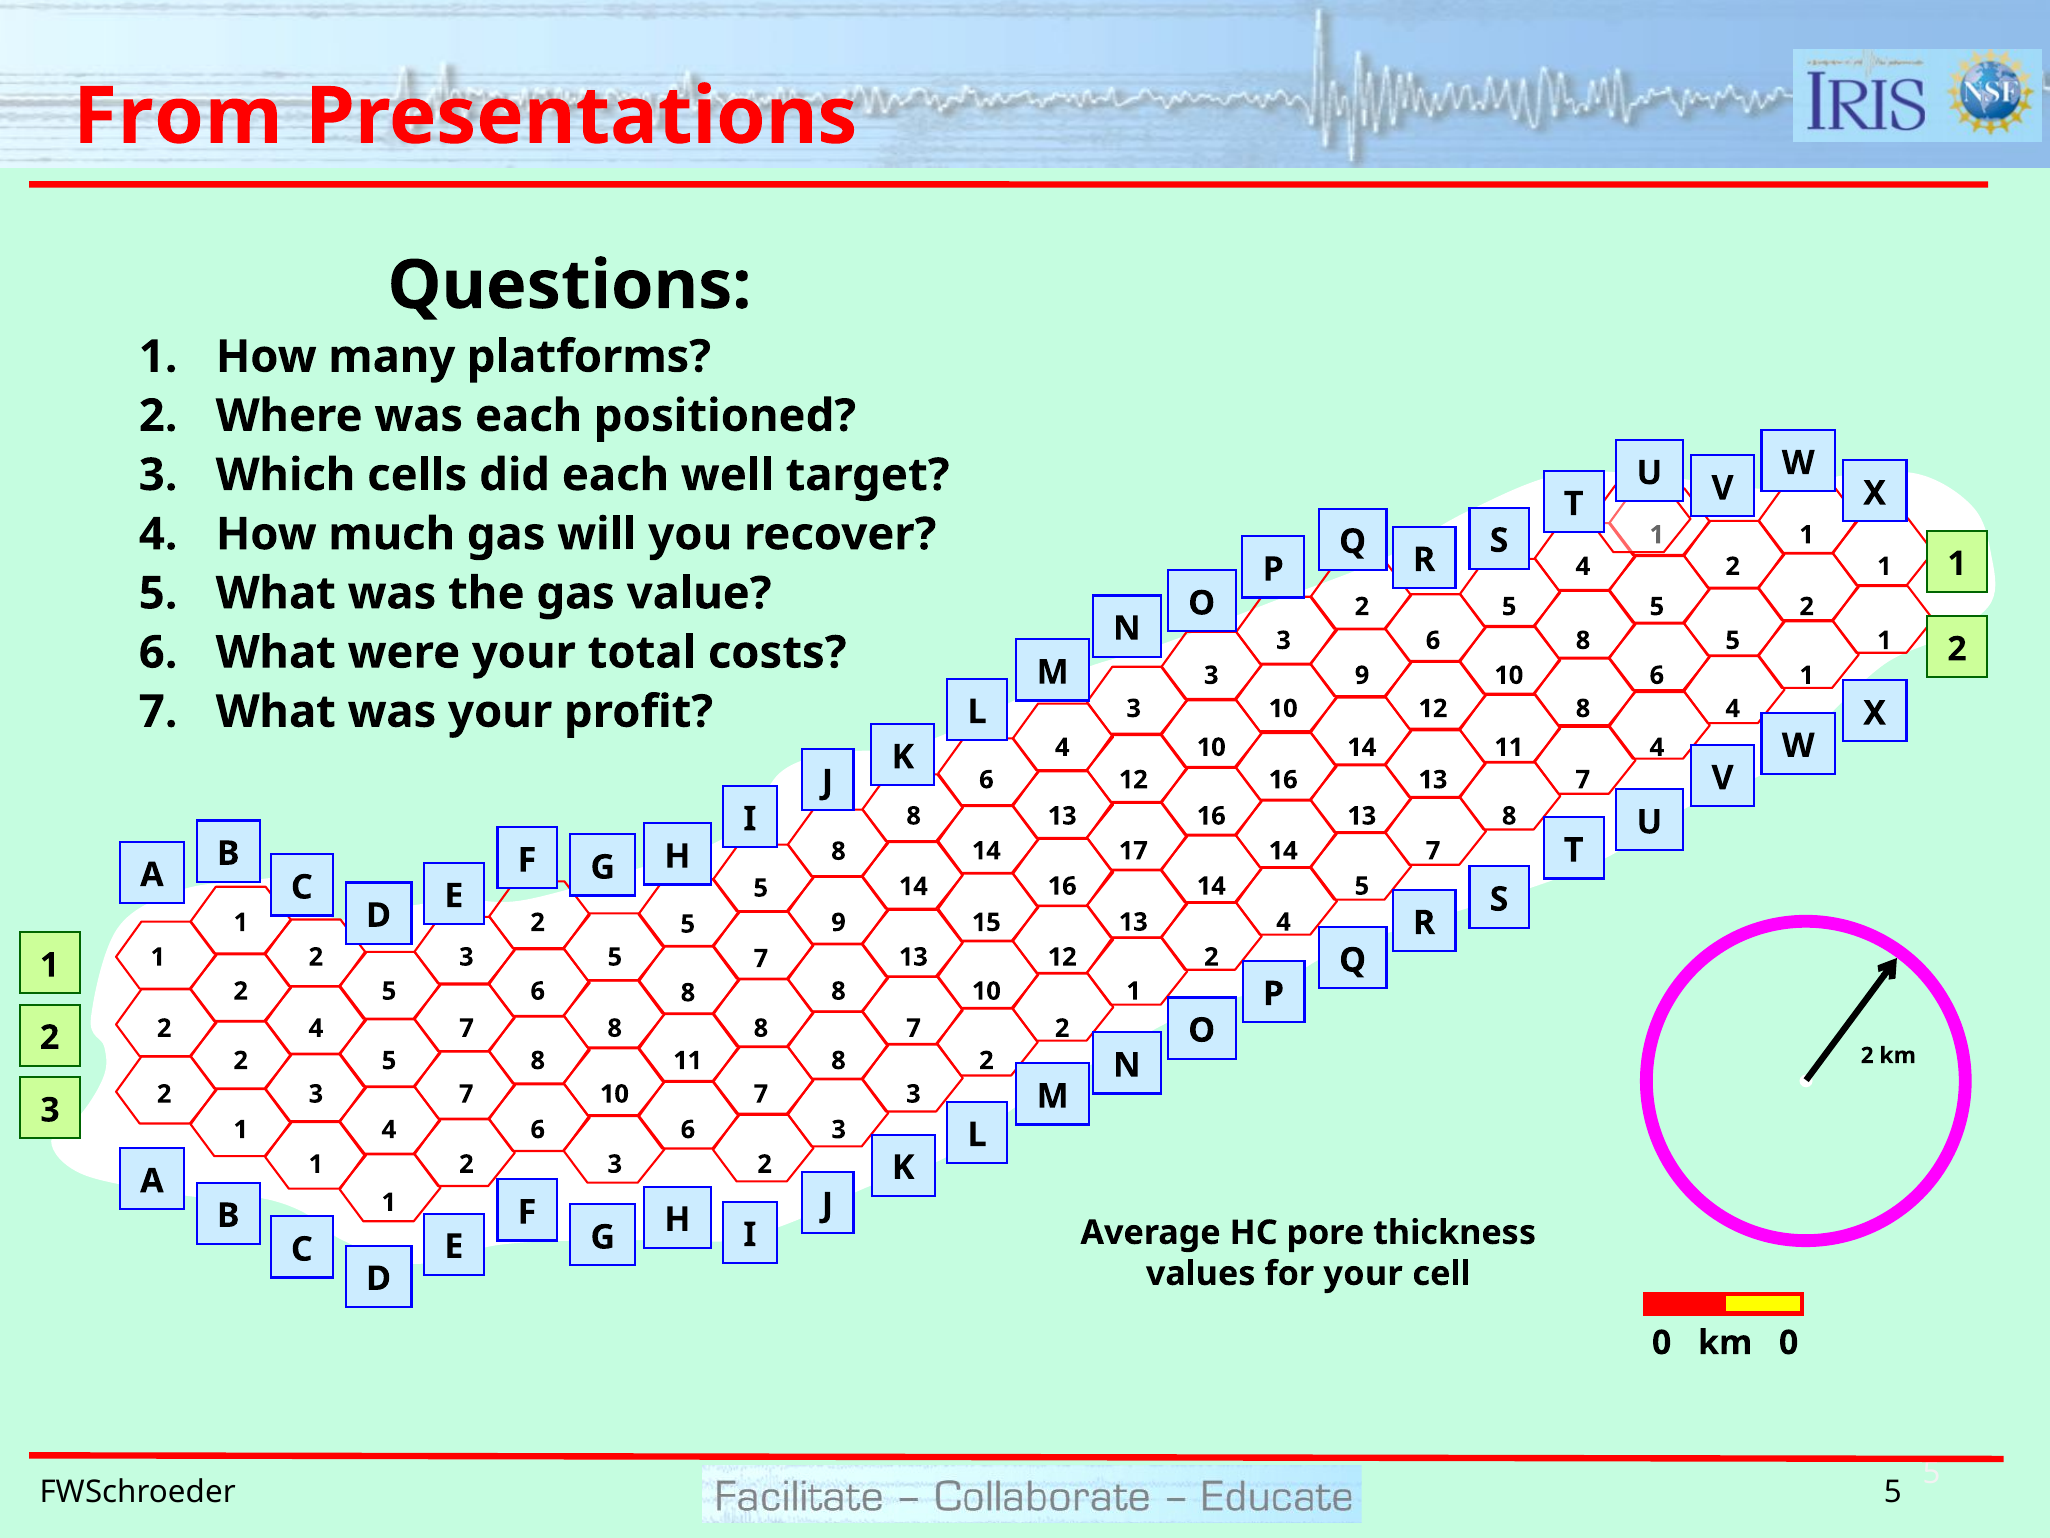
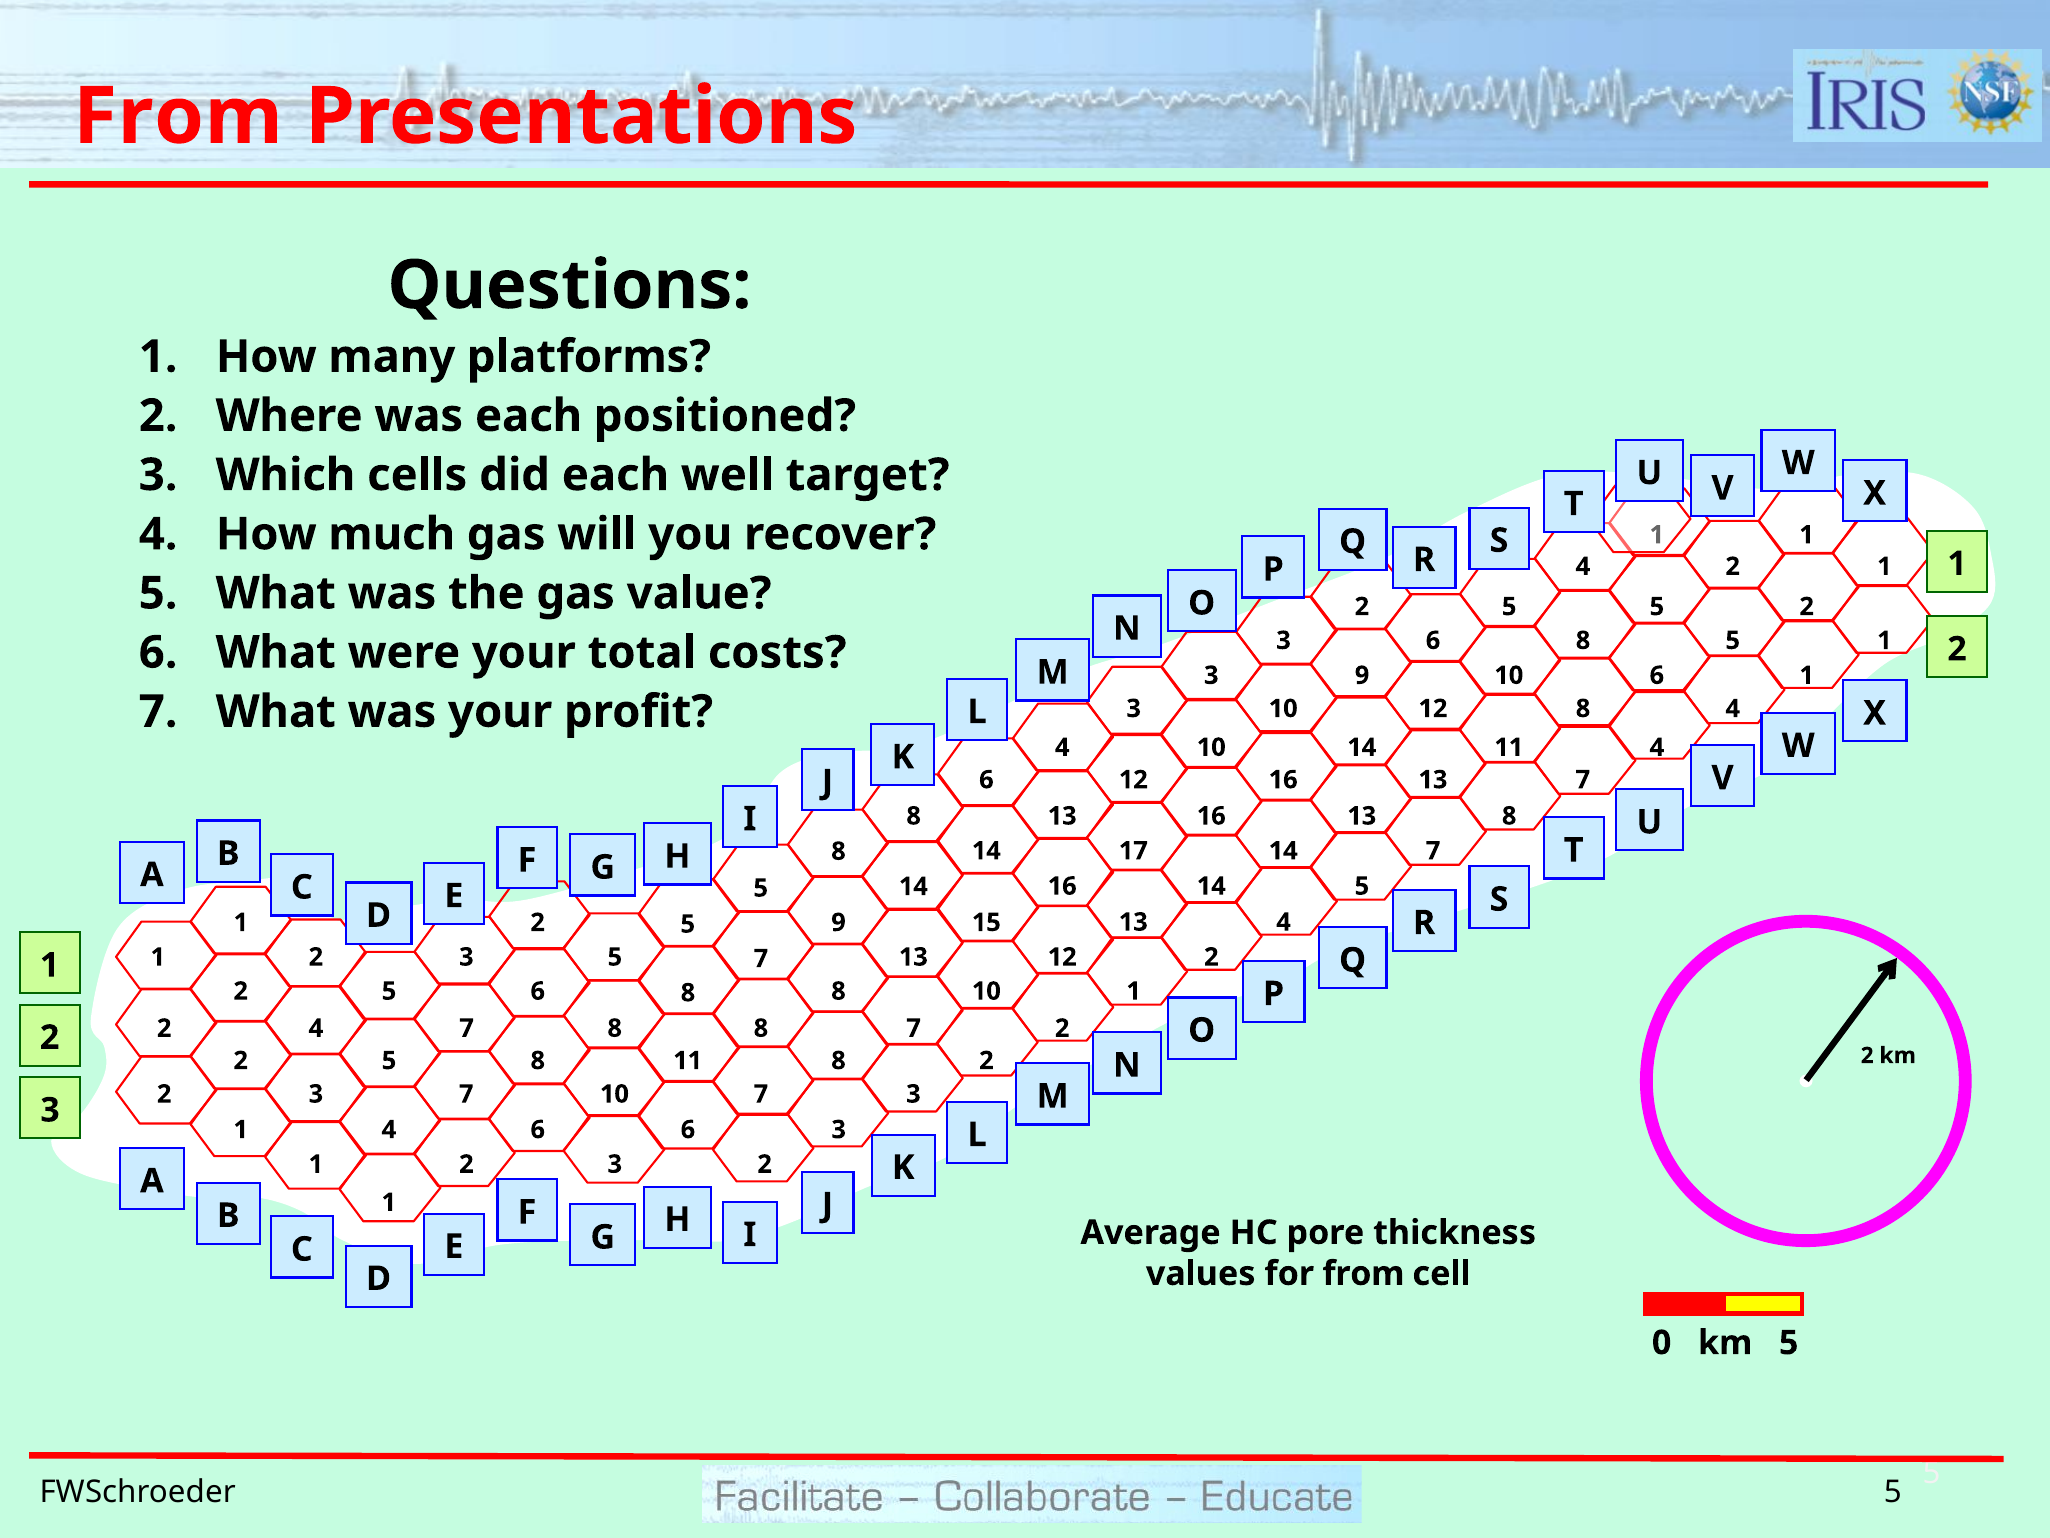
for your: your -> from
km 0: 0 -> 5
